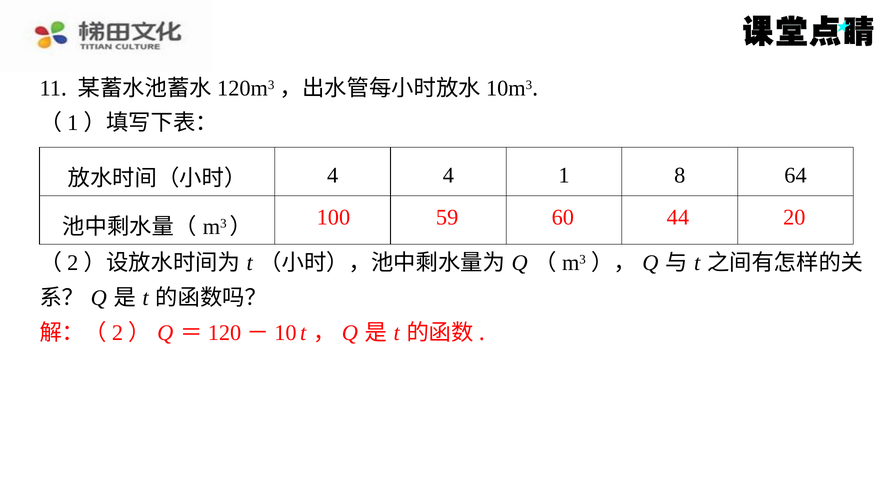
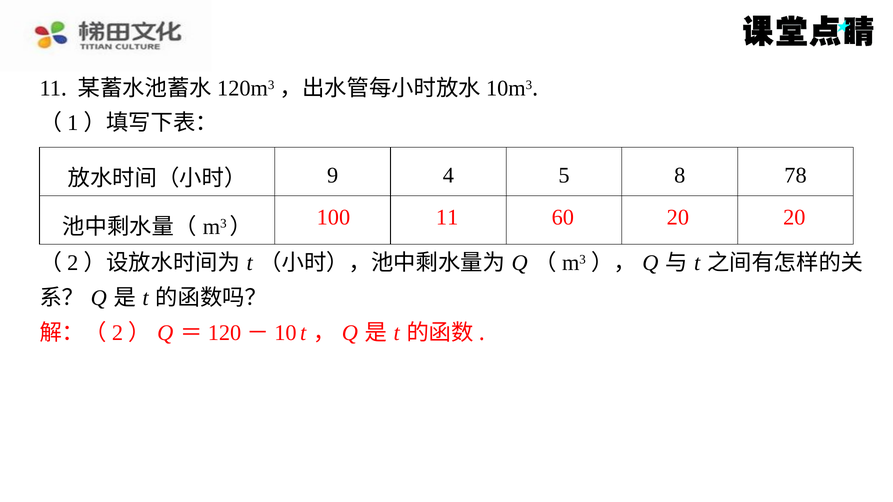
4 at (333, 175): 4 -> 9
1: 1 -> 5
64: 64 -> 78
100 59: 59 -> 11
60 44: 44 -> 20
